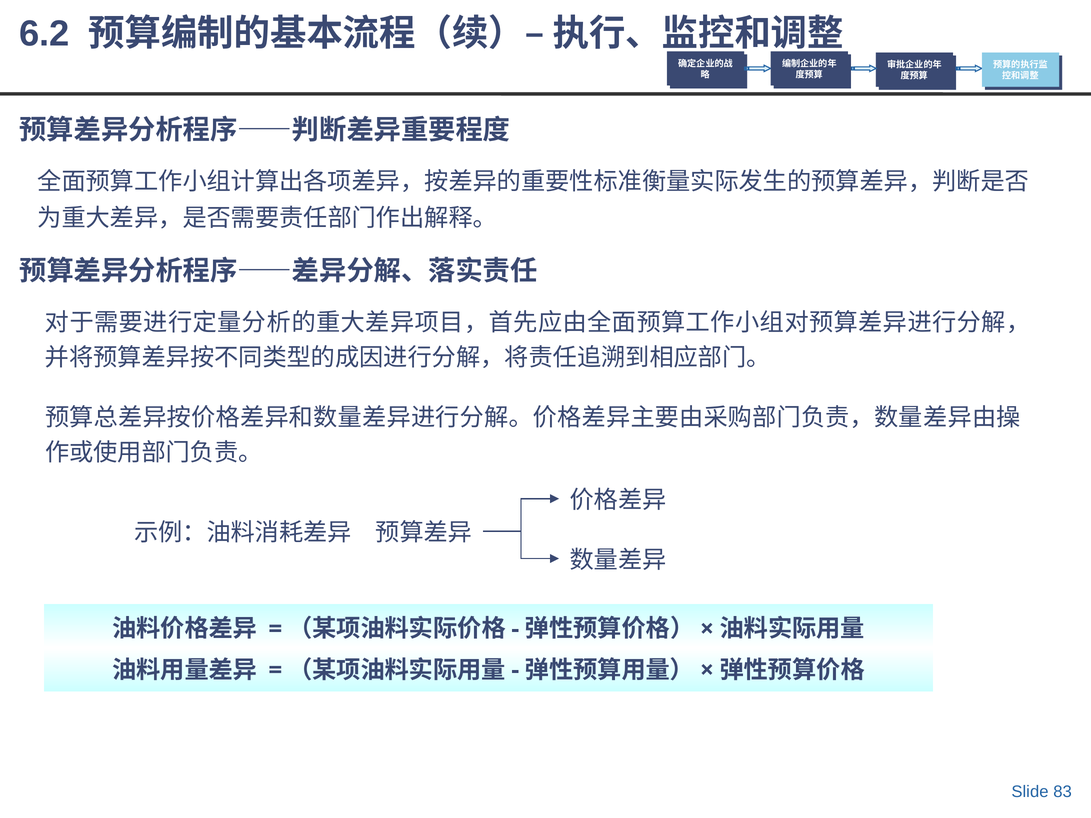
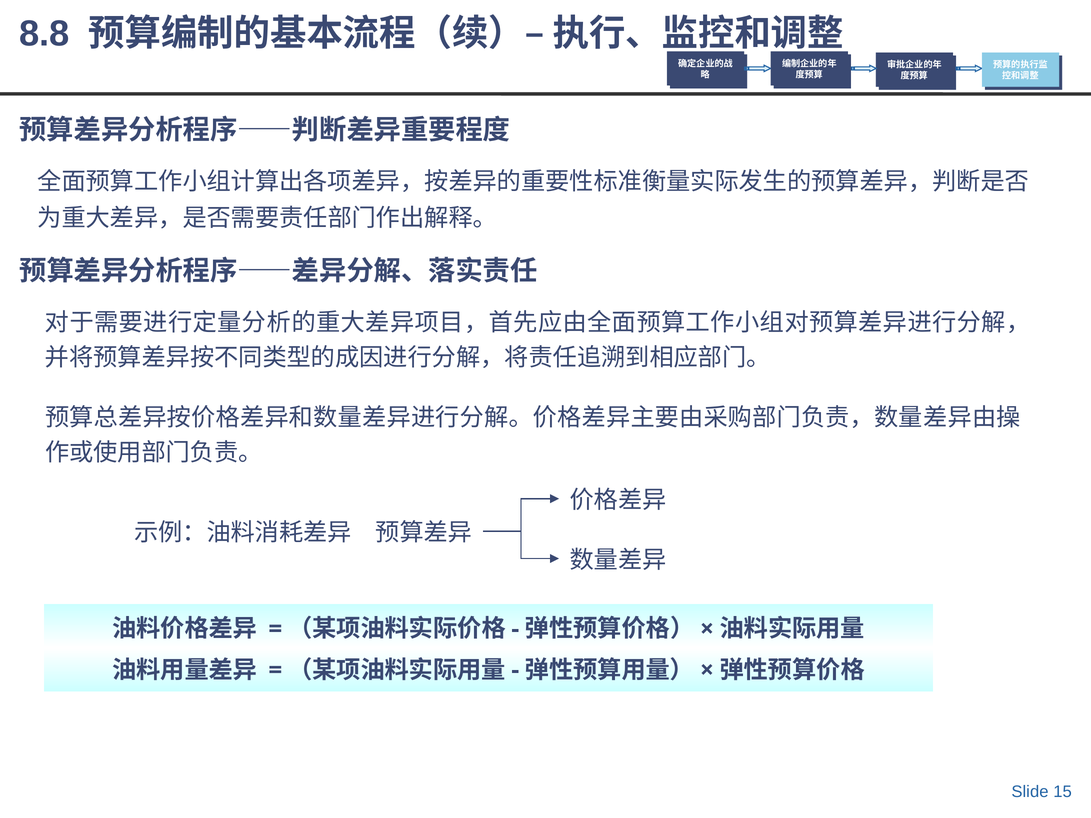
6.2: 6.2 -> 8.8
83: 83 -> 15
